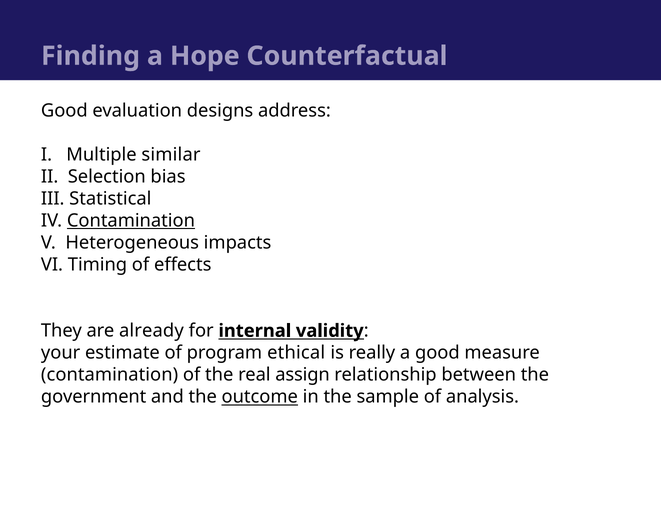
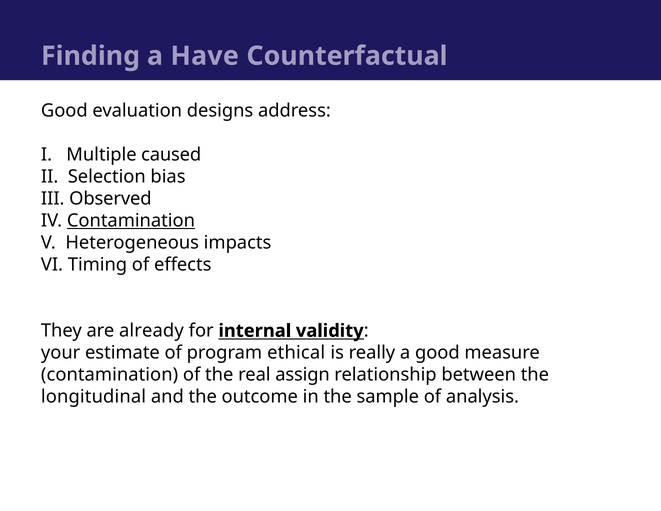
Hope: Hope -> Have
similar: similar -> caused
Statistical: Statistical -> Observed
government: government -> longitudinal
outcome underline: present -> none
